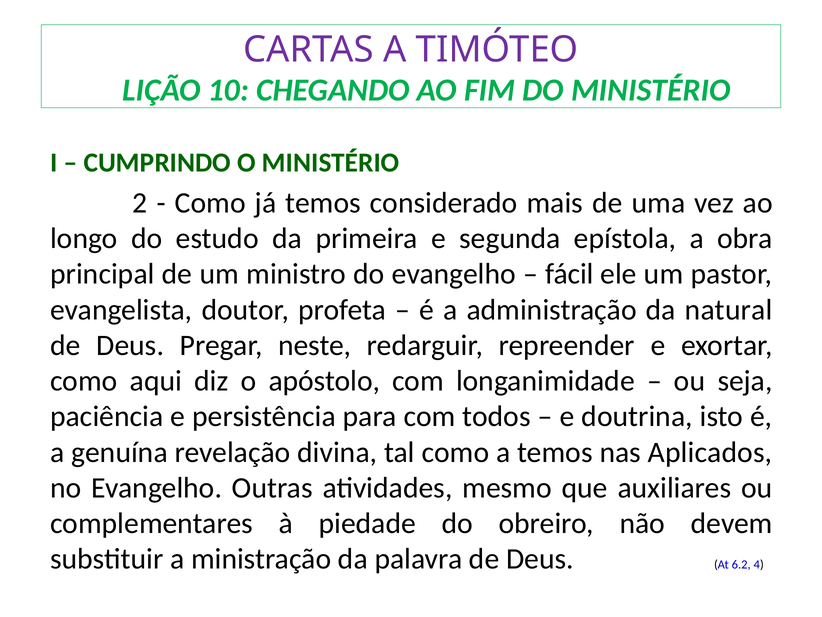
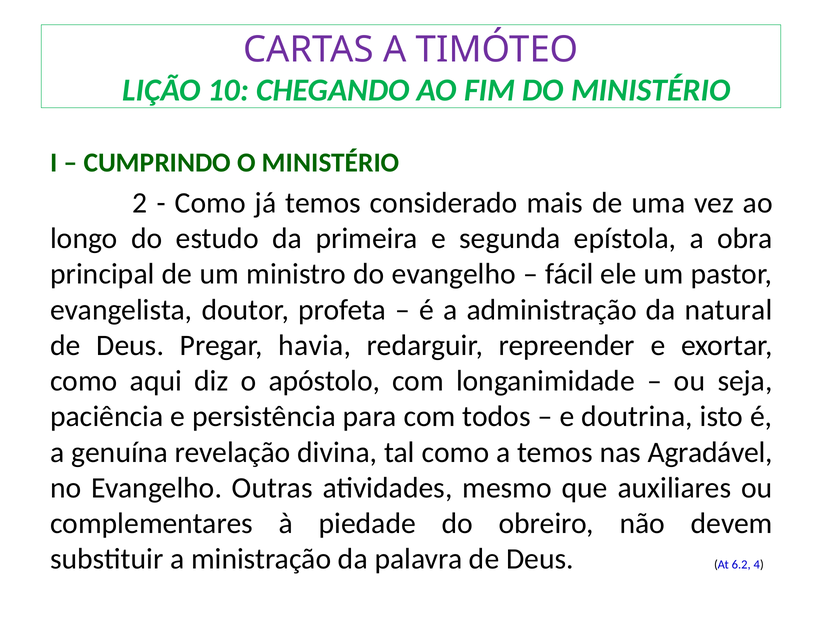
neste: neste -> havia
Aplicados: Aplicados -> Agradável
